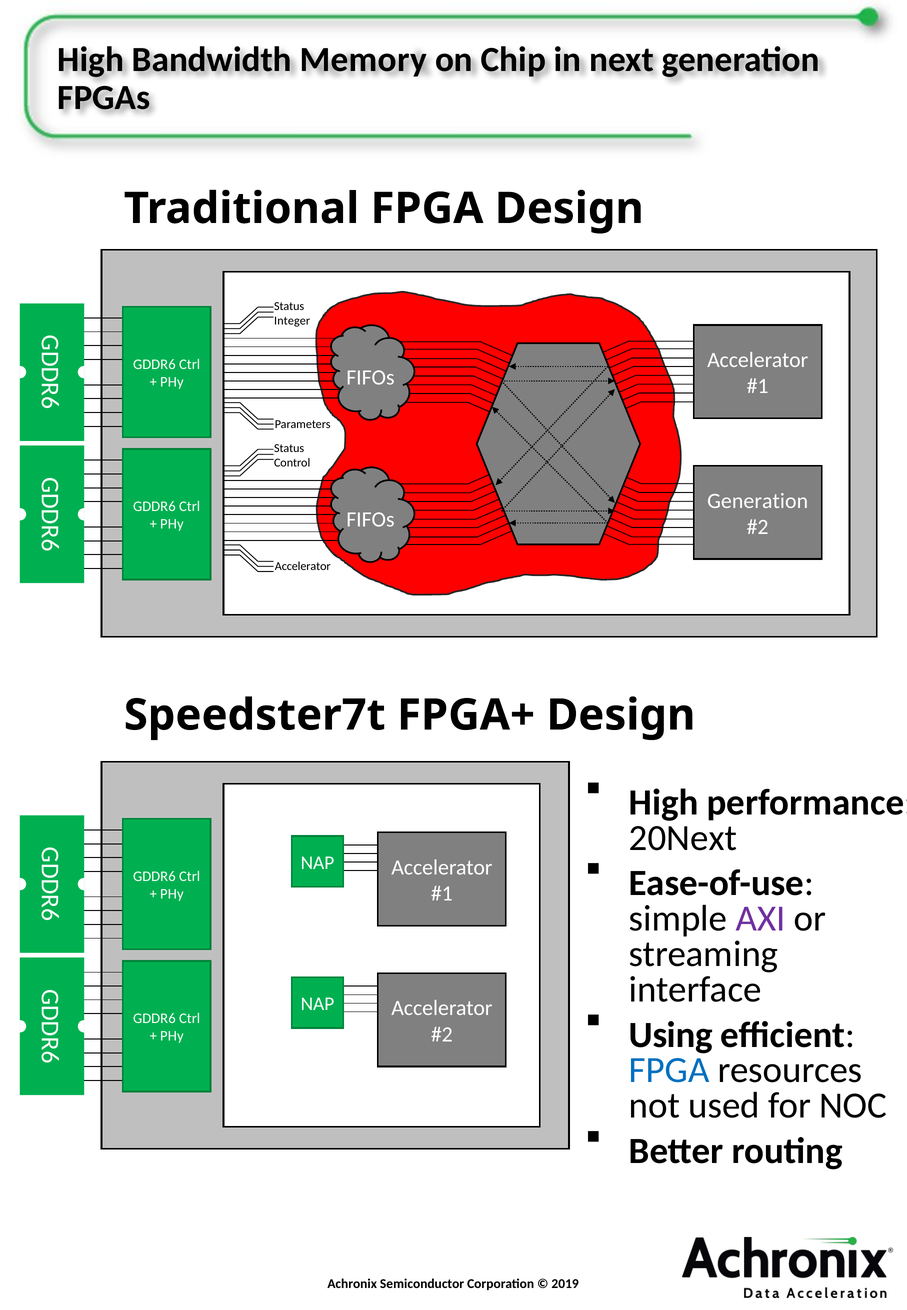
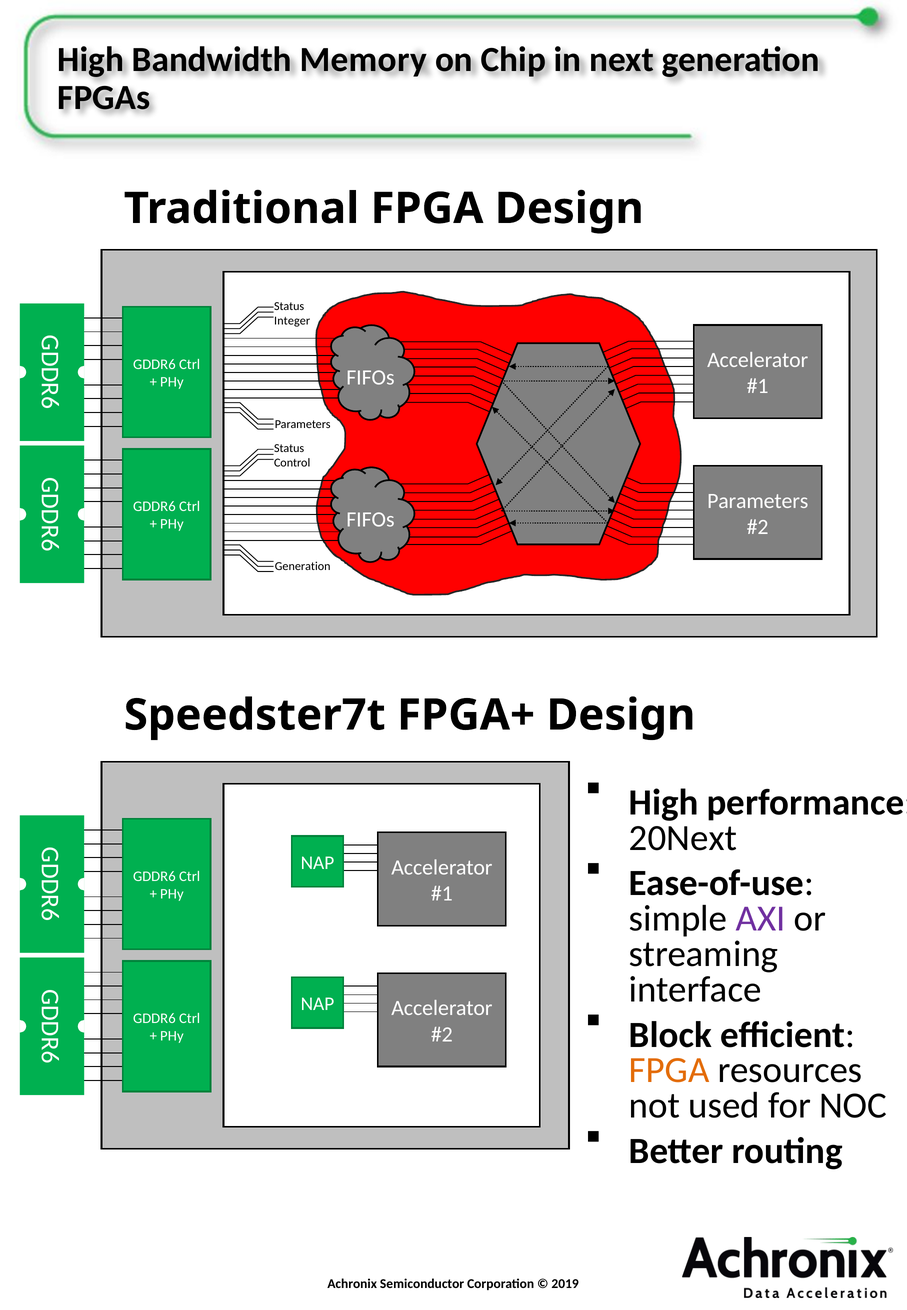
Generation at (758, 501): Generation -> Parameters
Accelerator at (303, 566): Accelerator -> Generation
Using: Using -> Block
FPGA at (669, 1070) colour: blue -> orange
